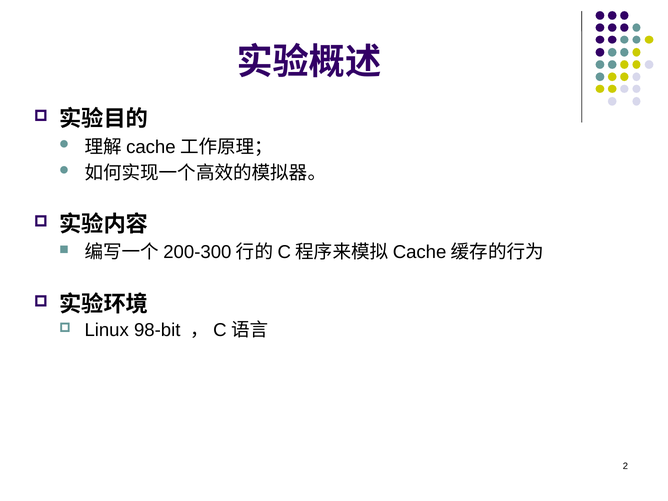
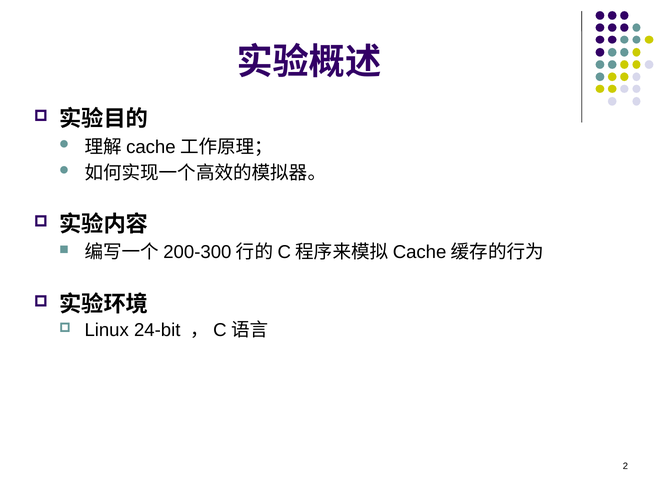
98-bit: 98-bit -> 24-bit
